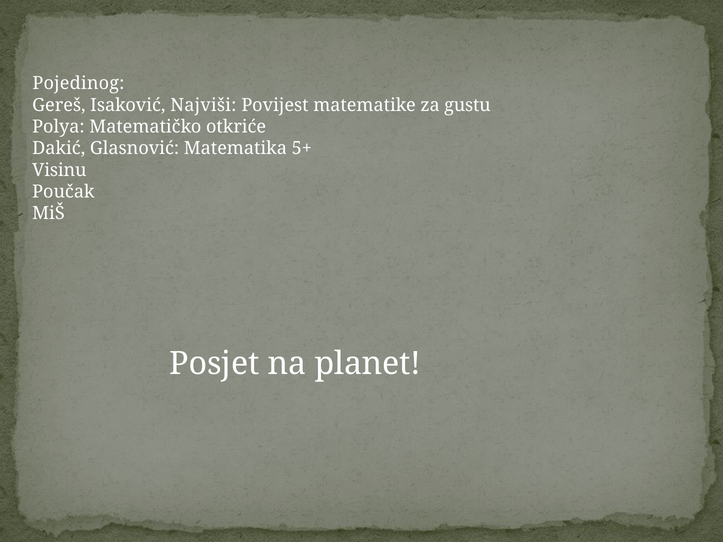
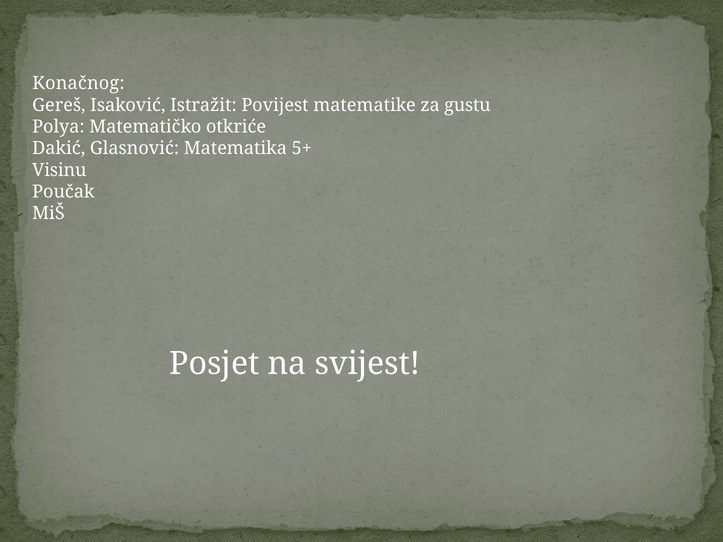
Pojedinog: Pojedinog -> Konačnog
Najviši: Najviši -> Istražit
planet: planet -> svijest
